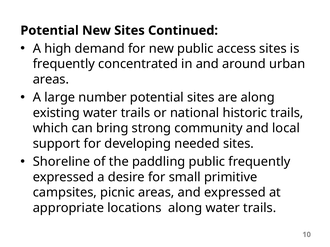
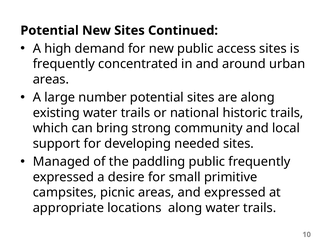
Shoreline: Shoreline -> Managed
